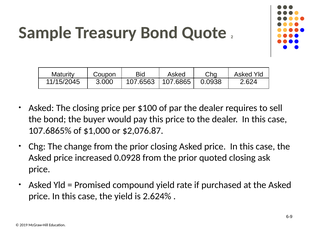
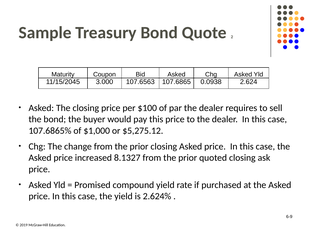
$2,076.87: $2,076.87 -> $5,275.12
0.0928: 0.0928 -> 8.1327
